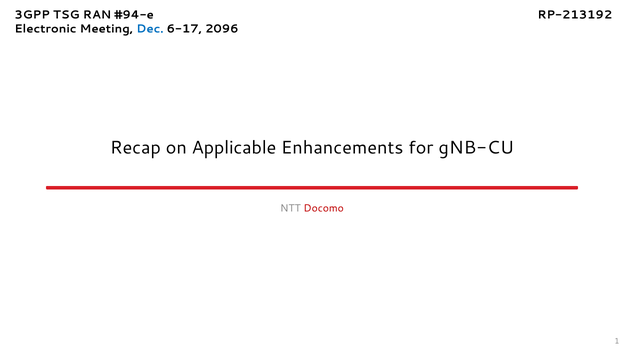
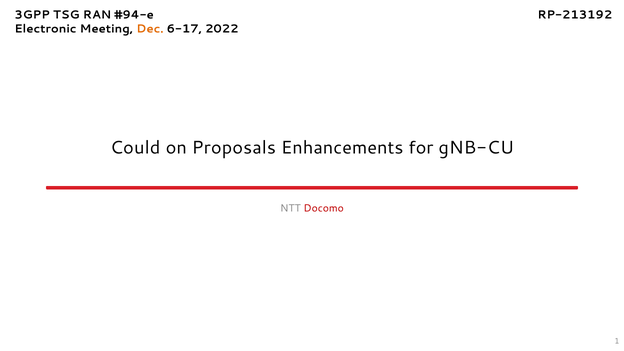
Dec colour: blue -> orange
2096: 2096 -> 2022
Recap: Recap -> Could
Applicable: Applicable -> Proposals
